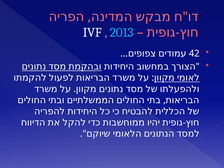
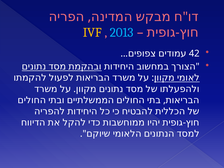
IVF colour: white -> yellow
